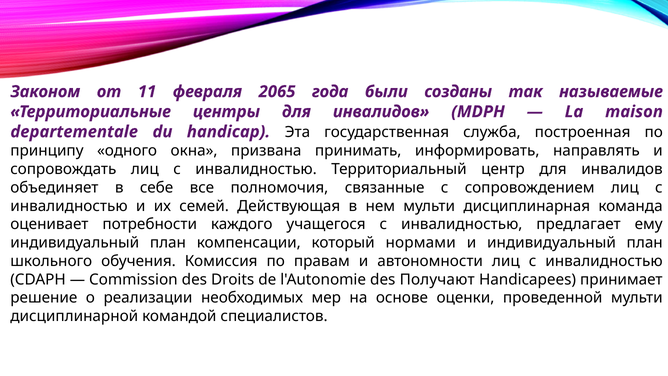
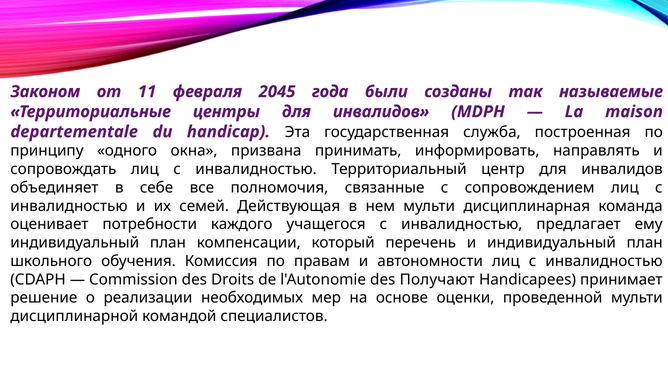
2065: 2065 -> 2045
нормами: нормами -> перечень
